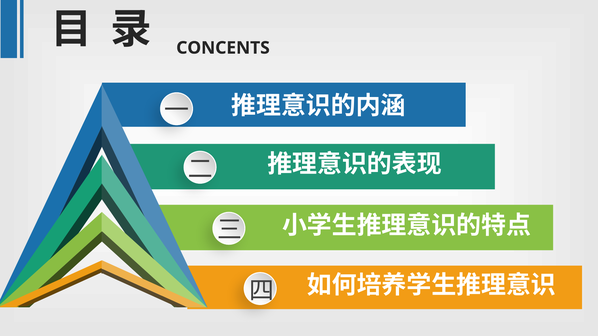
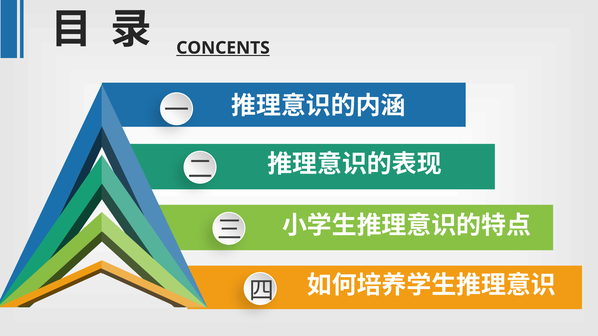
CONCENTS underline: none -> present
